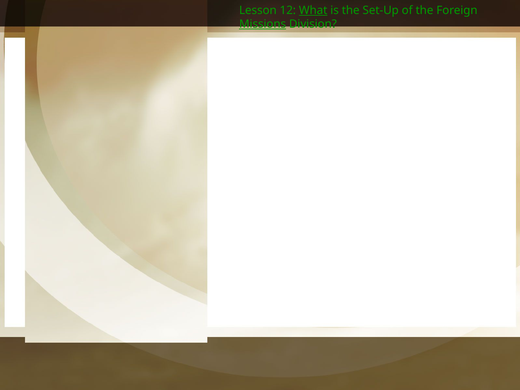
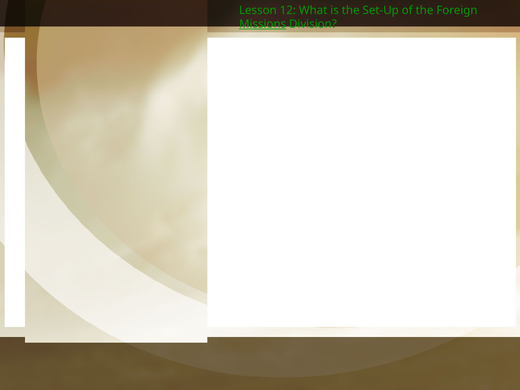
What underline: present -> none
